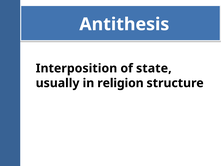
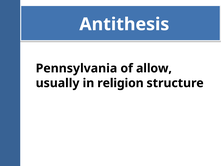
Interposition: Interposition -> Pennsylvania
state: state -> allow
